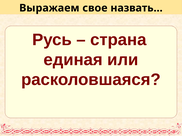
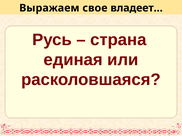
назвать…: назвать… -> владеет…
